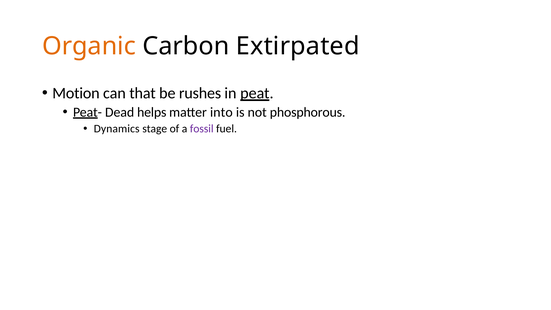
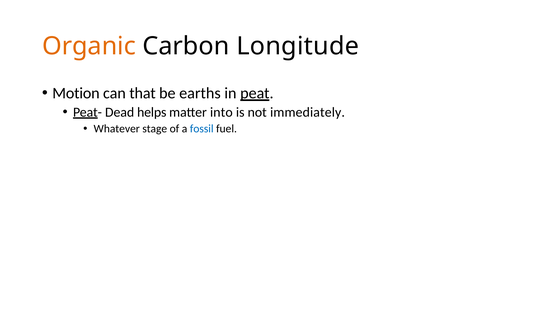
Extirpated: Extirpated -> Longitude
rushes: rushes -> earths
phosphorous: phosphorous -> immediately
Dynamics: Dynamics -> Whatever
fossil colour: purple -> blue
